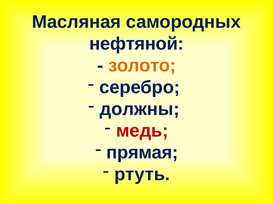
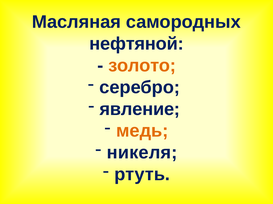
должны: должны -> явление
медь colour: red -> orange
прямая: прямая -> никеля
